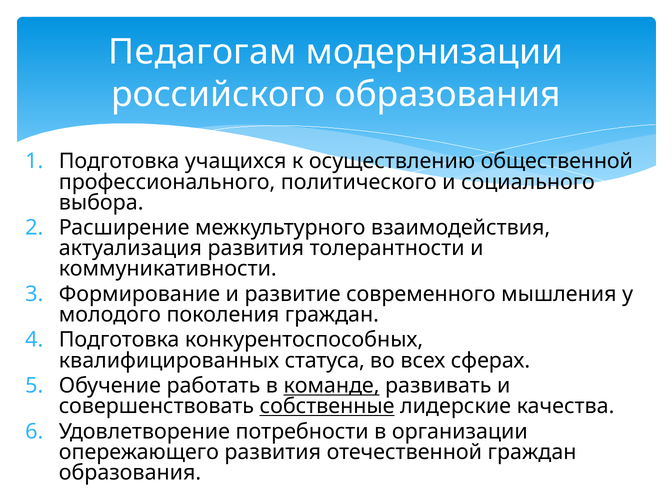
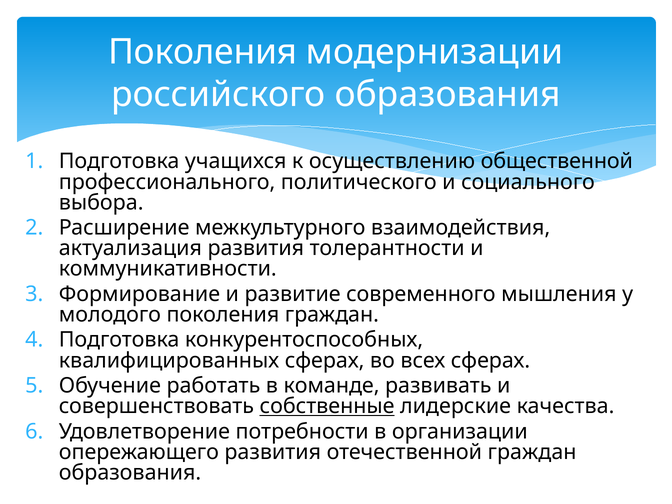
Педагогам at (202, 52): Педагогам -> Поколения
квалифицированных статуса: статуса -> сферах
команде underline: present -> none
